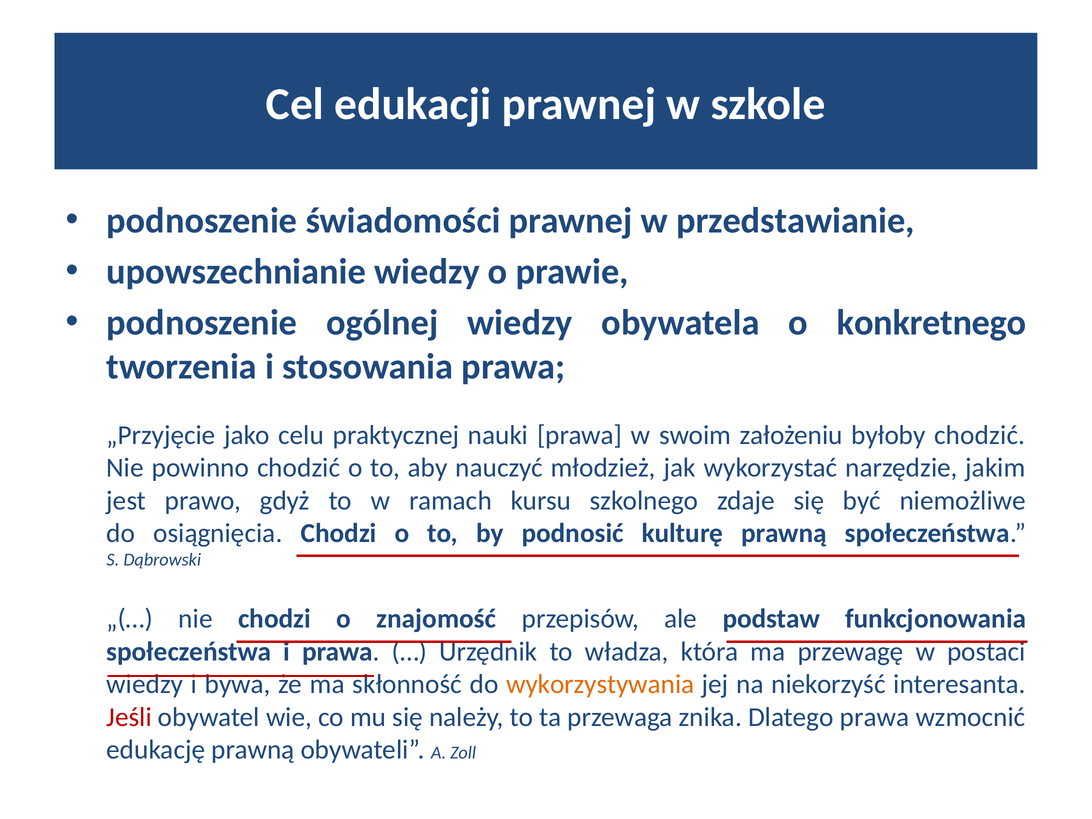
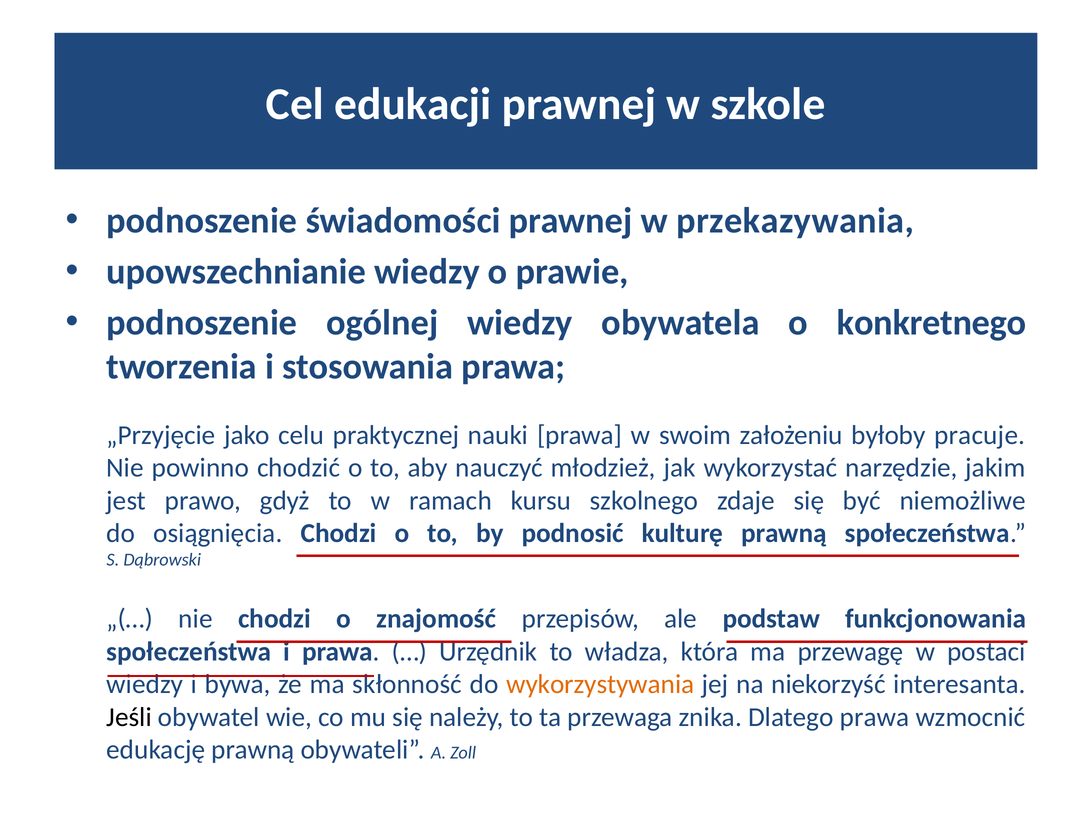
przedstawianie: przedstawianie -> przekazywania
byłoby chodzić: chodzić -> pracuje
Jeśli colour: red -> black
